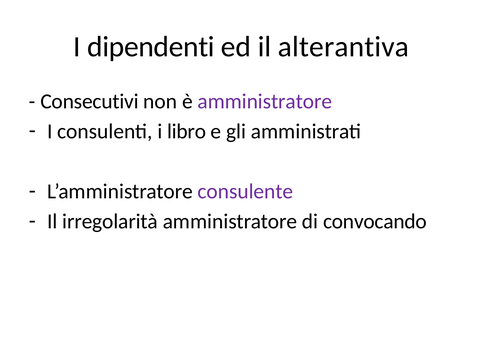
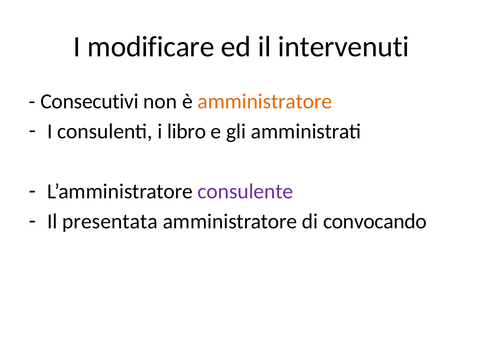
dipendenti: dipendenti -> modificare
alterantiva: alterantiva -> intervenuti
amministratore at (265, 101) colour: purple -> orange
irregolarità: irregolarità -> presentata
